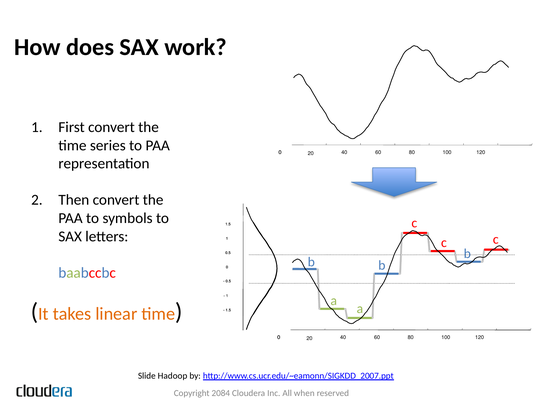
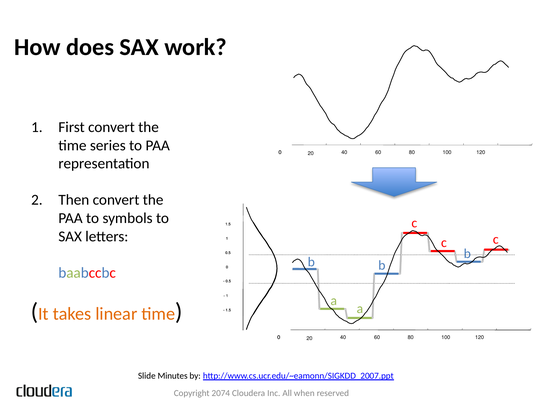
Hadoop: Hadoop -> Minutes
2084: 2084 -> 2074
